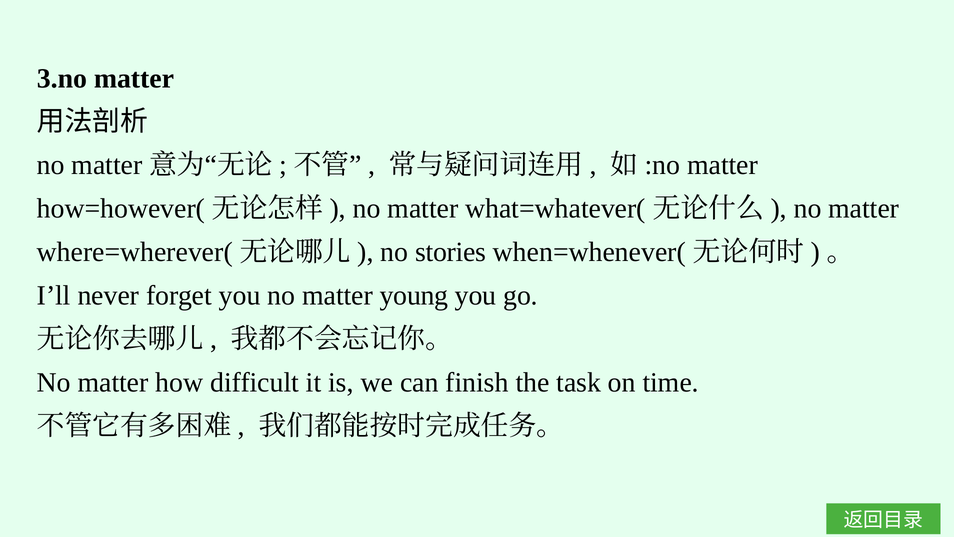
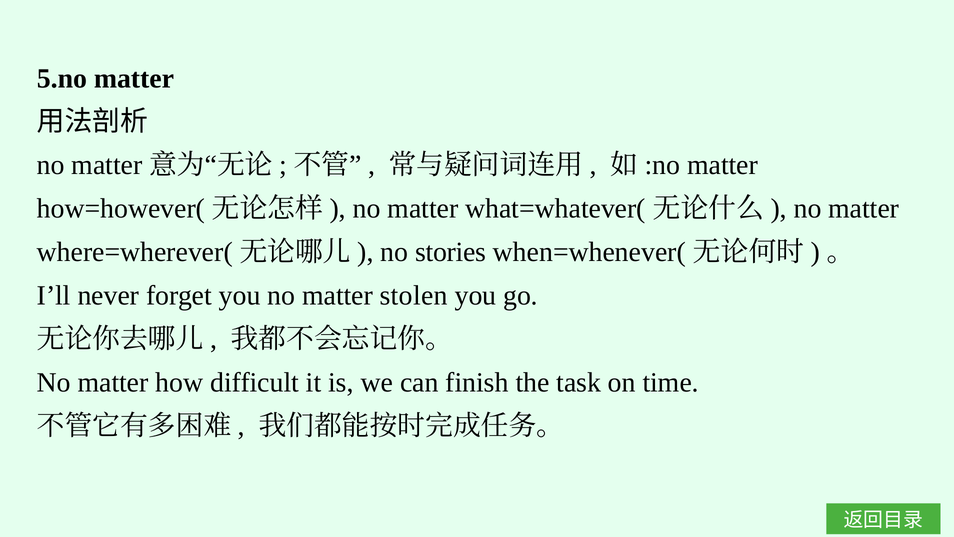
3.no: 3.no -> 5.no
young: young -> stolen
